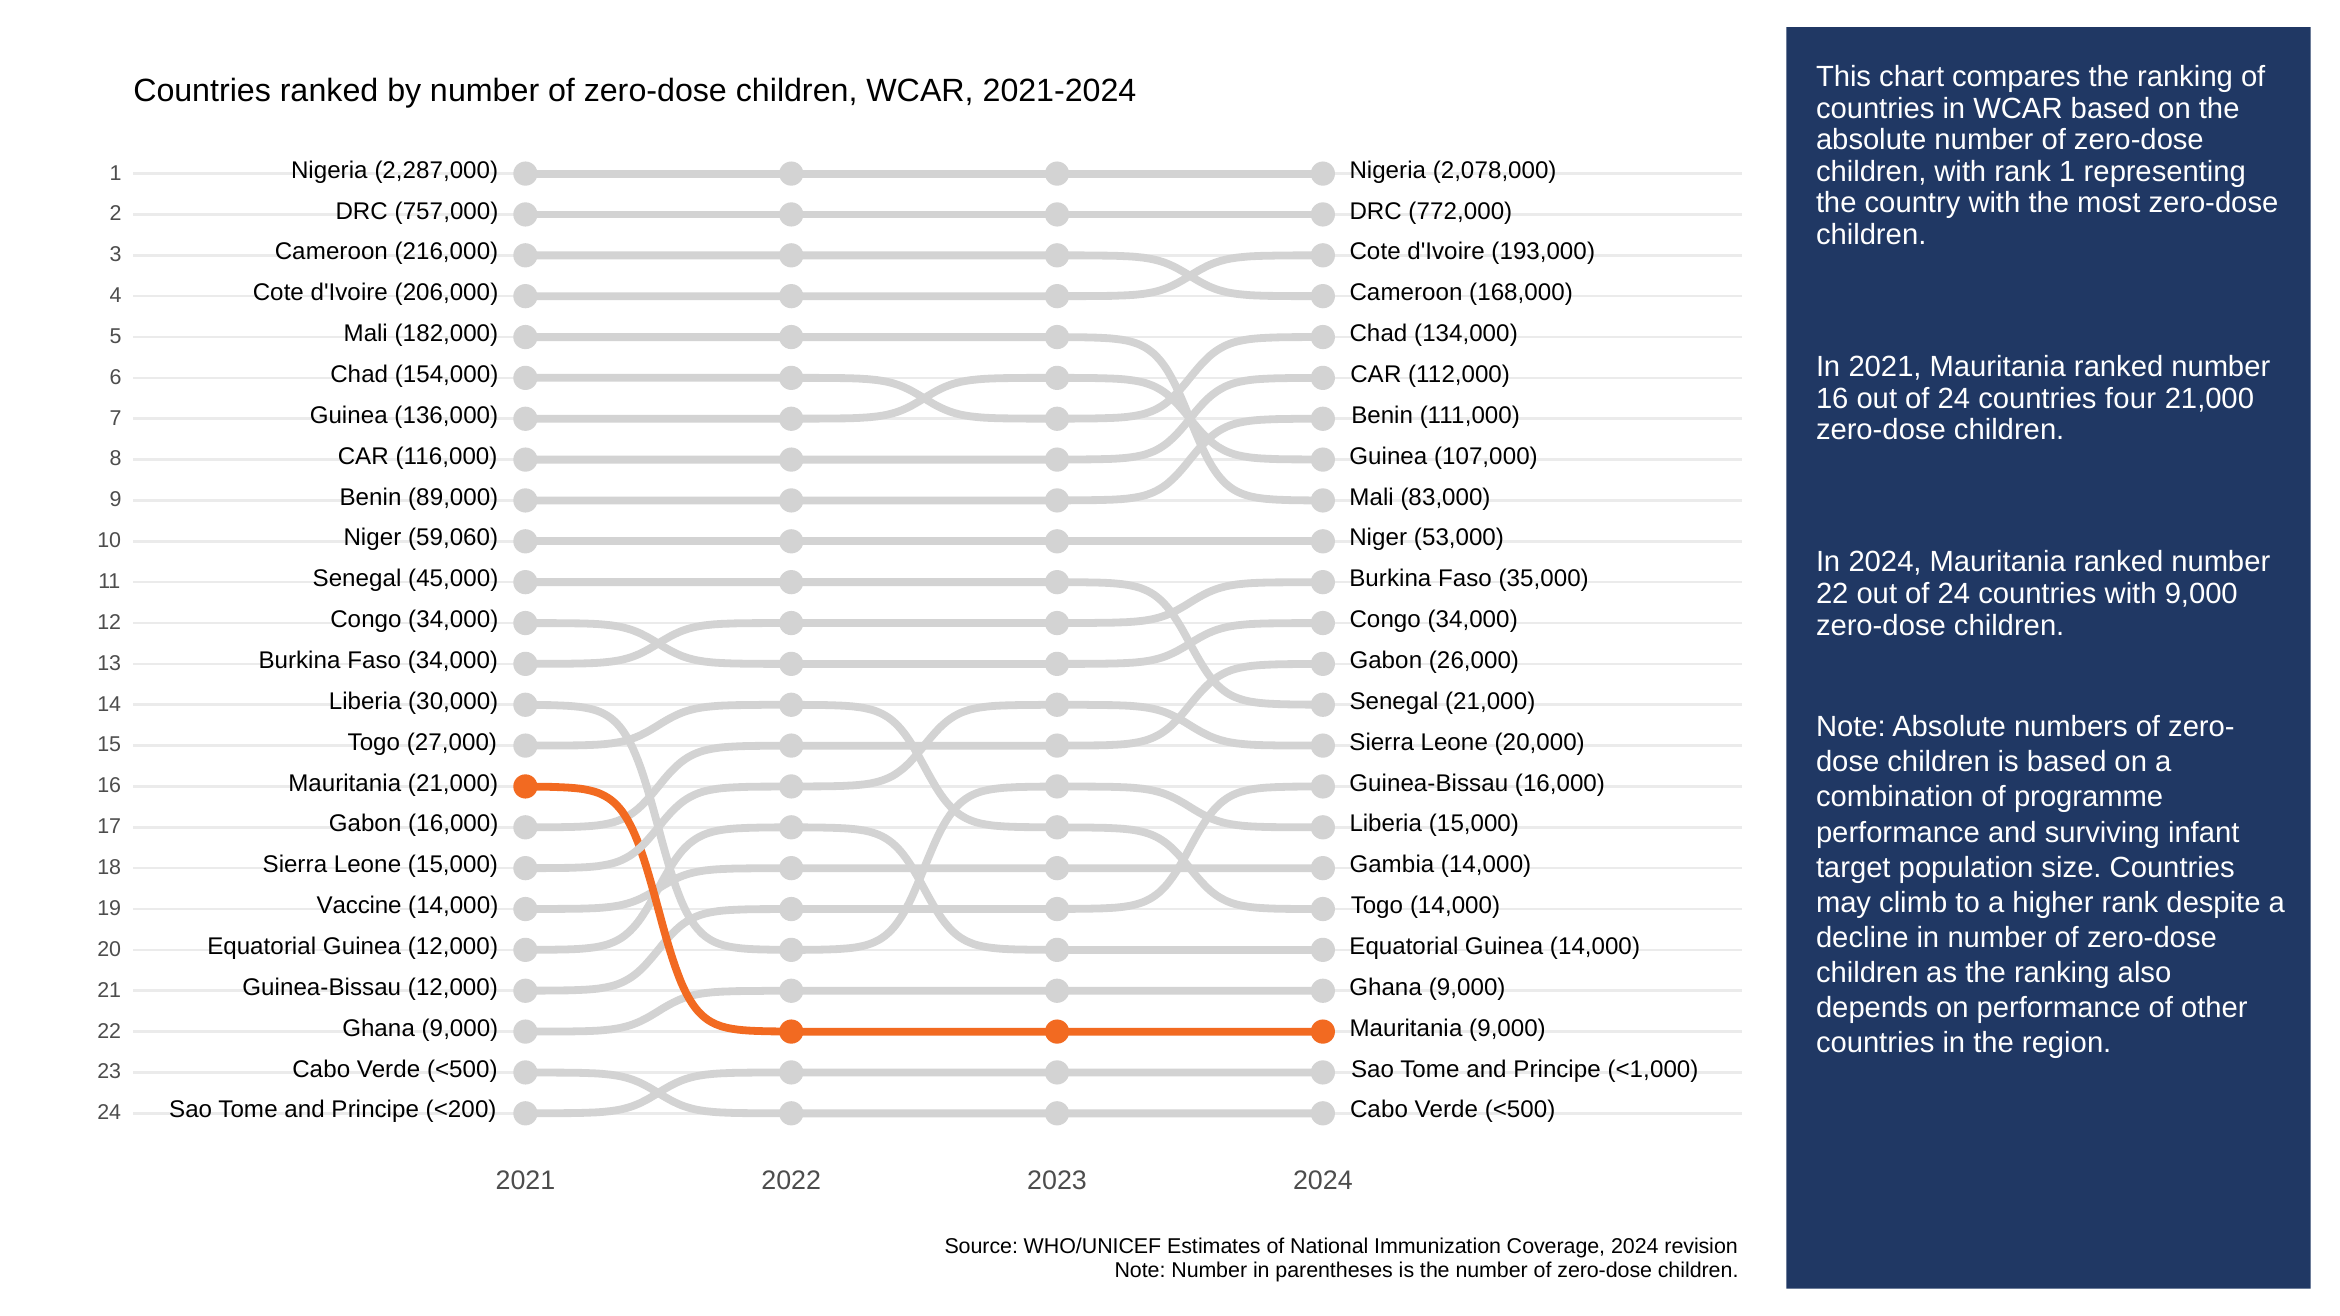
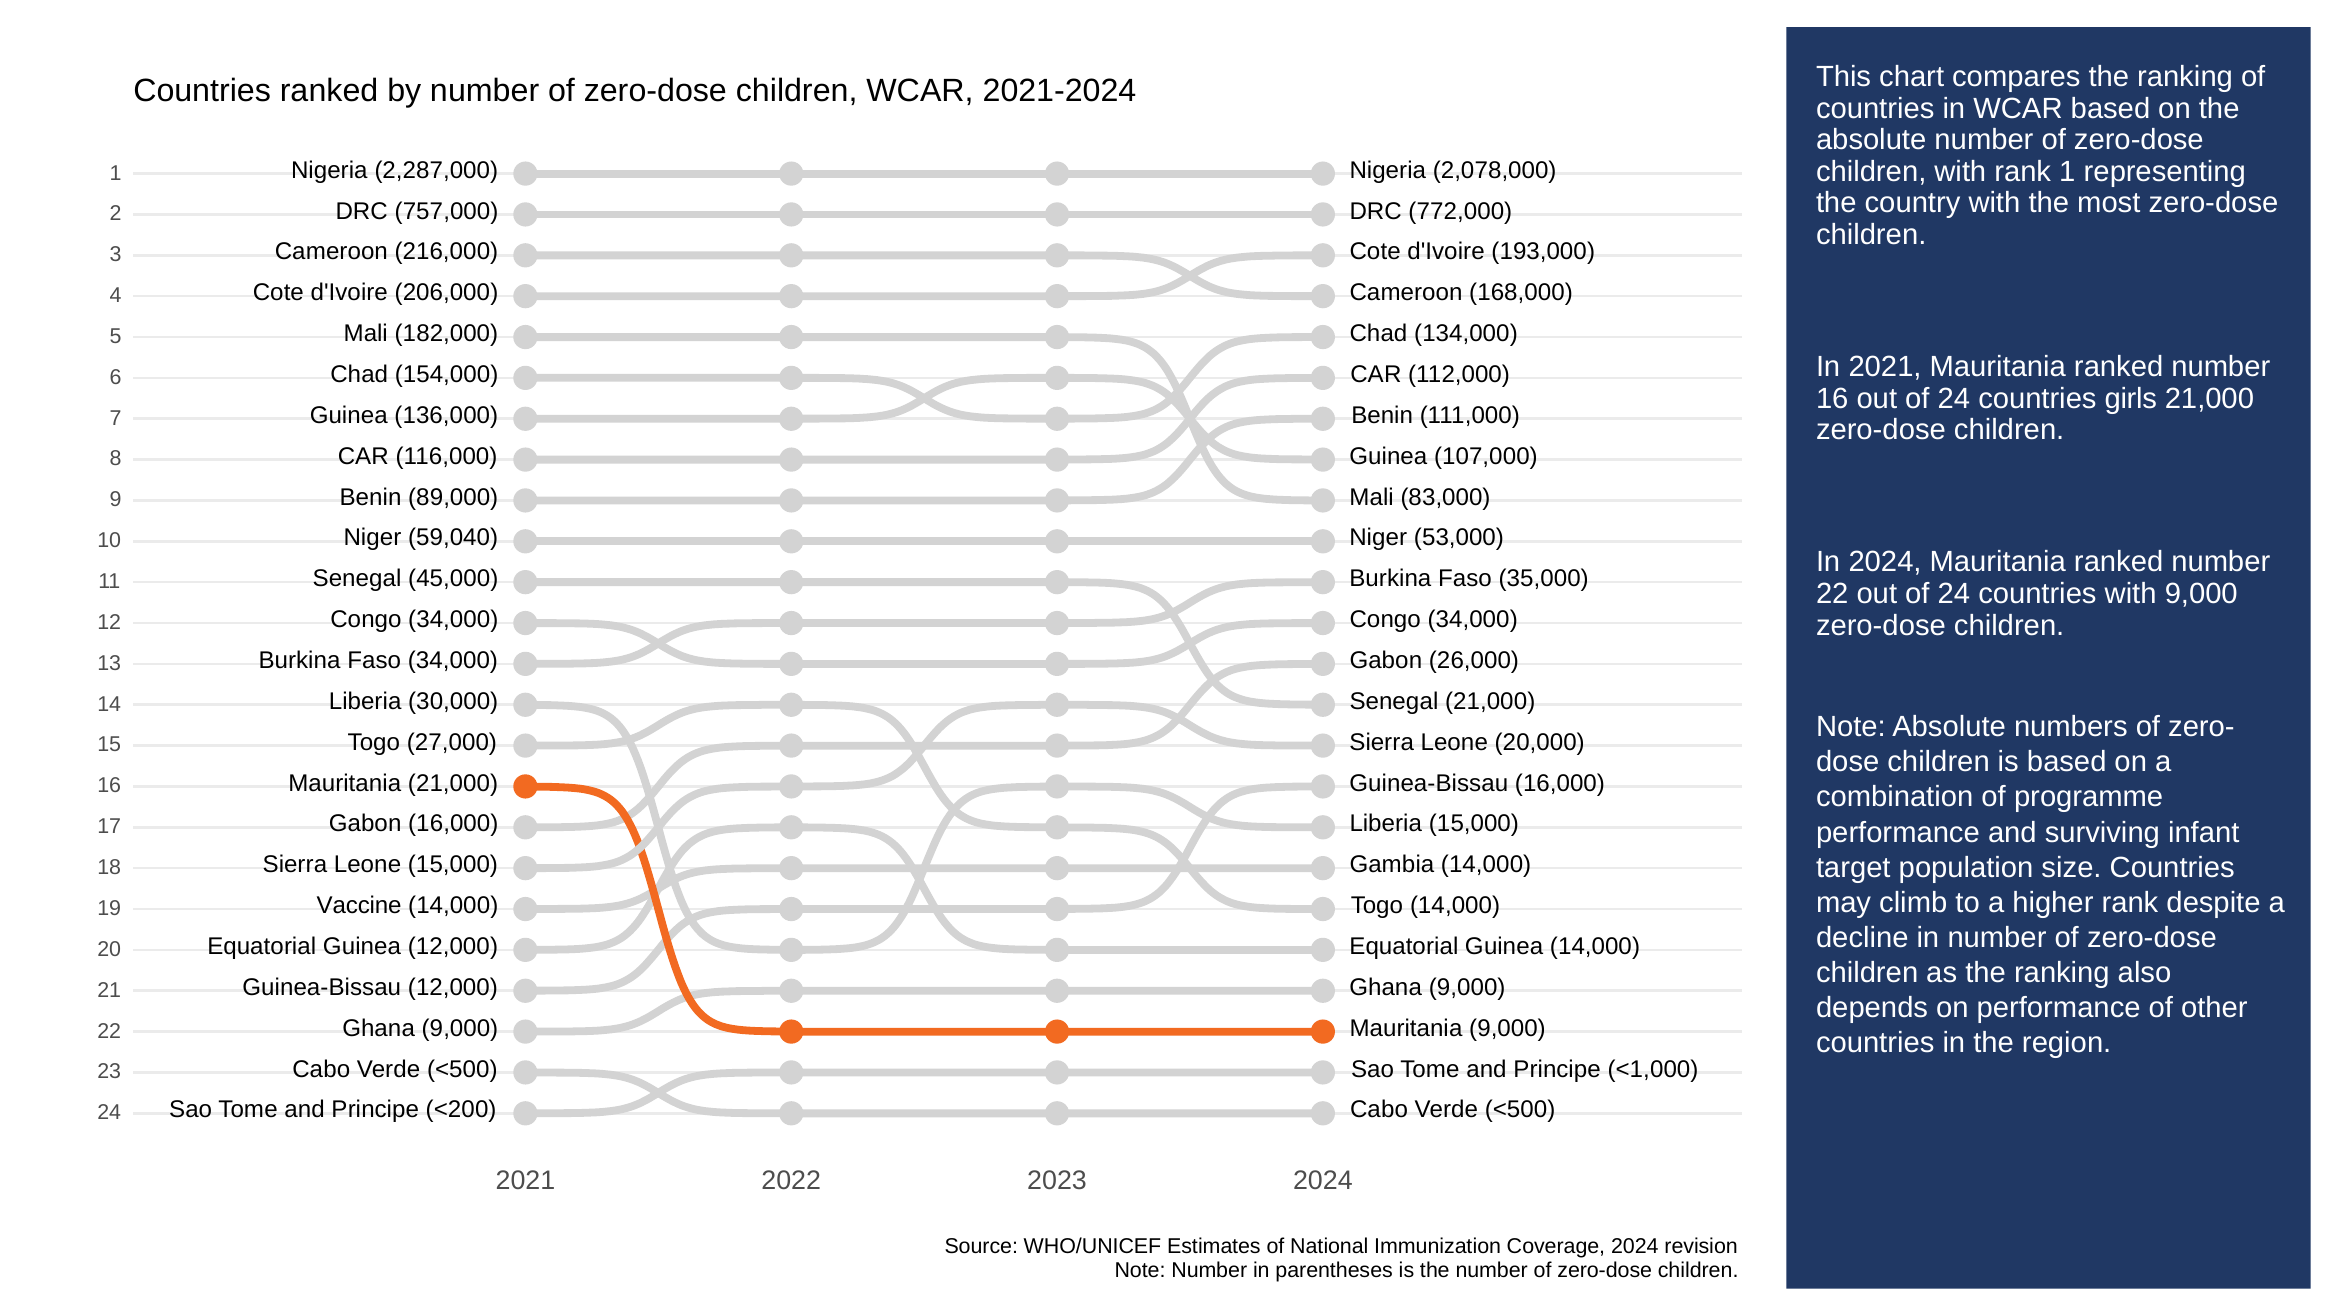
four: four -> girls
59,060: 59,060 -> 59,040
